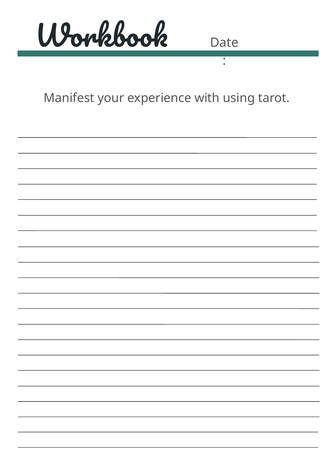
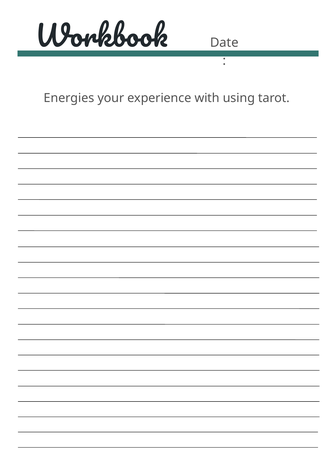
Manifest: Manifest -> Energies
